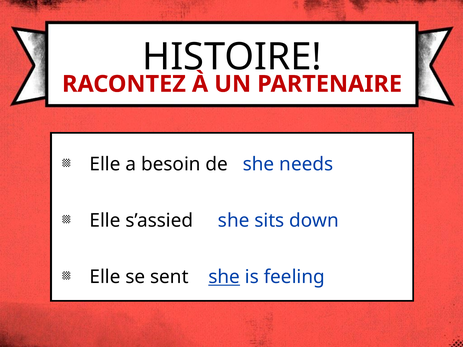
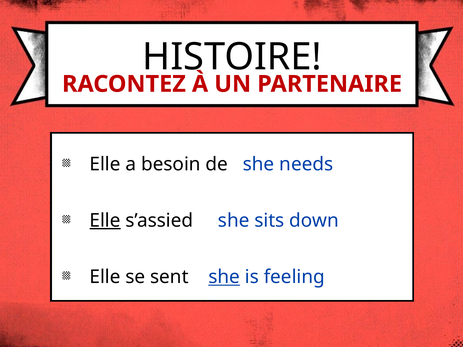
Elle at (105, 221) underline: none -> present
